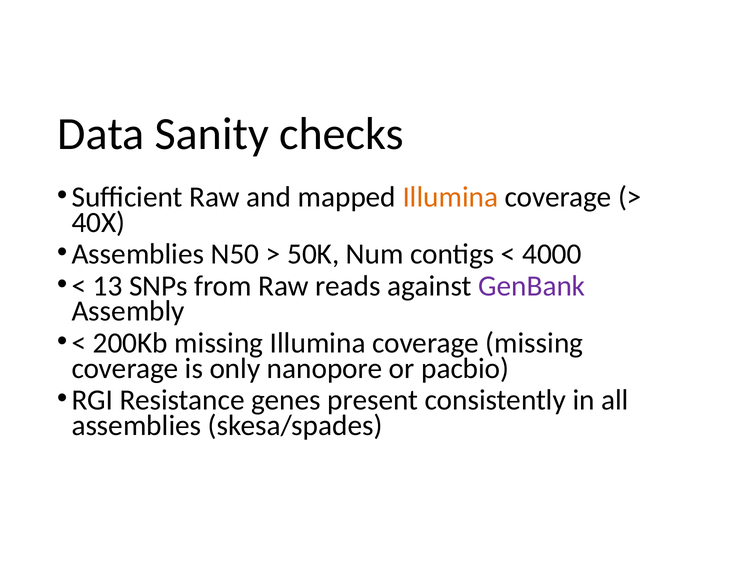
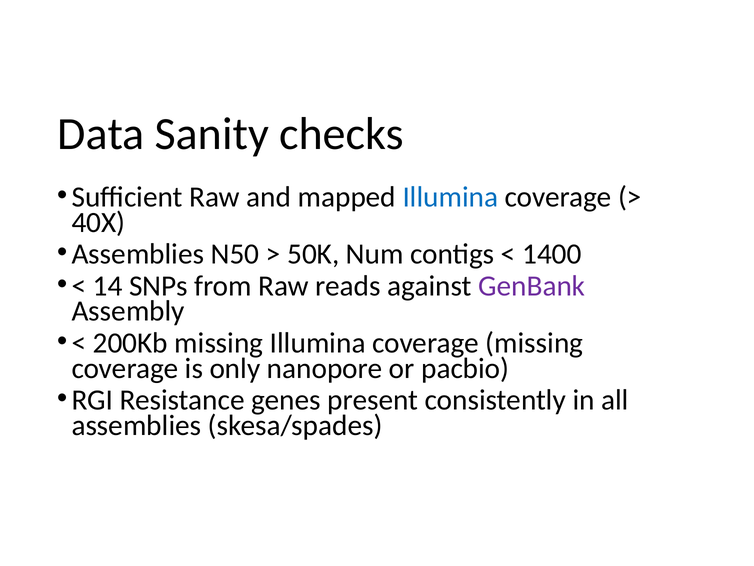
Illumina at (450, 197) colour: orange -> blue
4000: 4000 -> 1400
13: 13 -> 14
